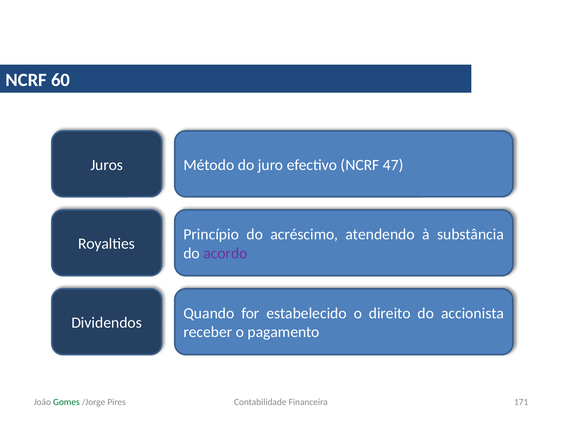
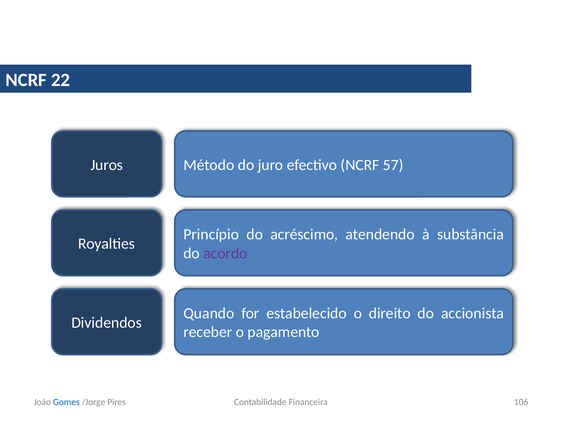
60: 60 -> 22
47: 47 -> 57
171: 171 -> 106
Gomes colour: green -> blue
